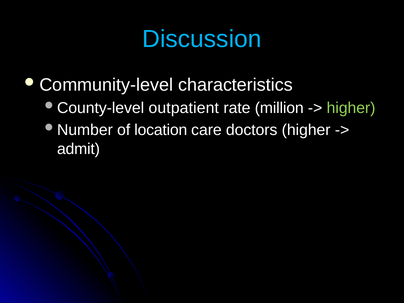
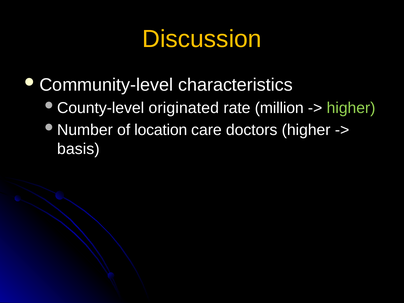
Discussion colour: light blue -> yellow
outpatient: outpatient -> originated
admit: admit -> basis
